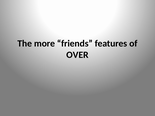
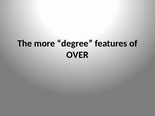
friends: friends -> degree
